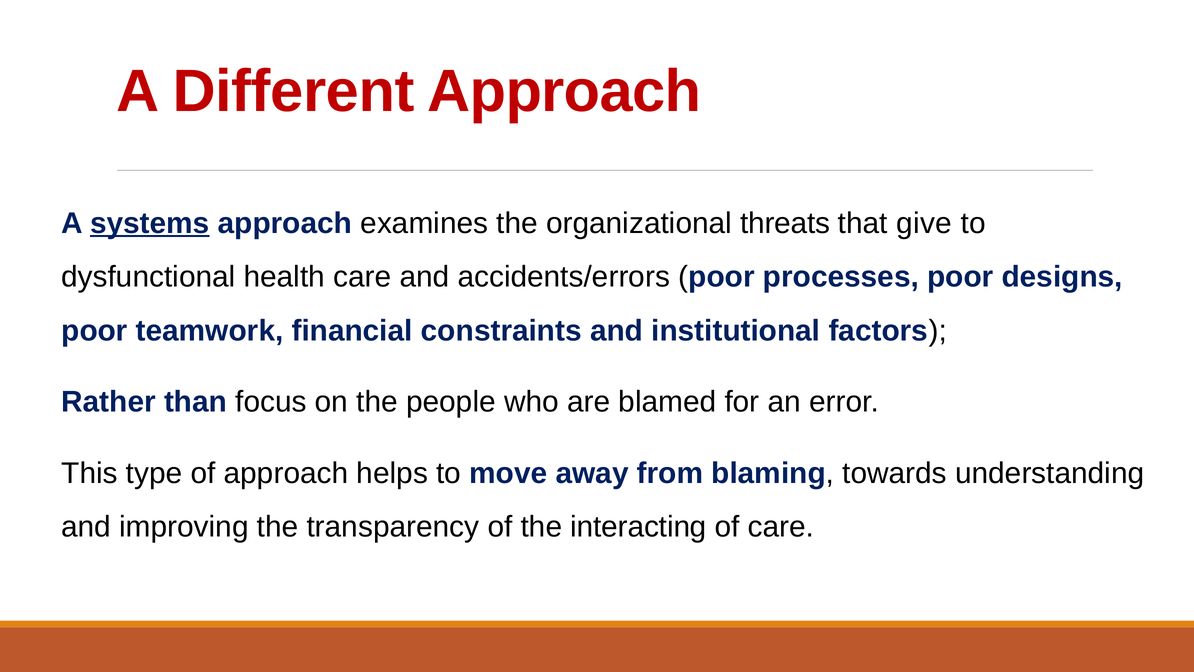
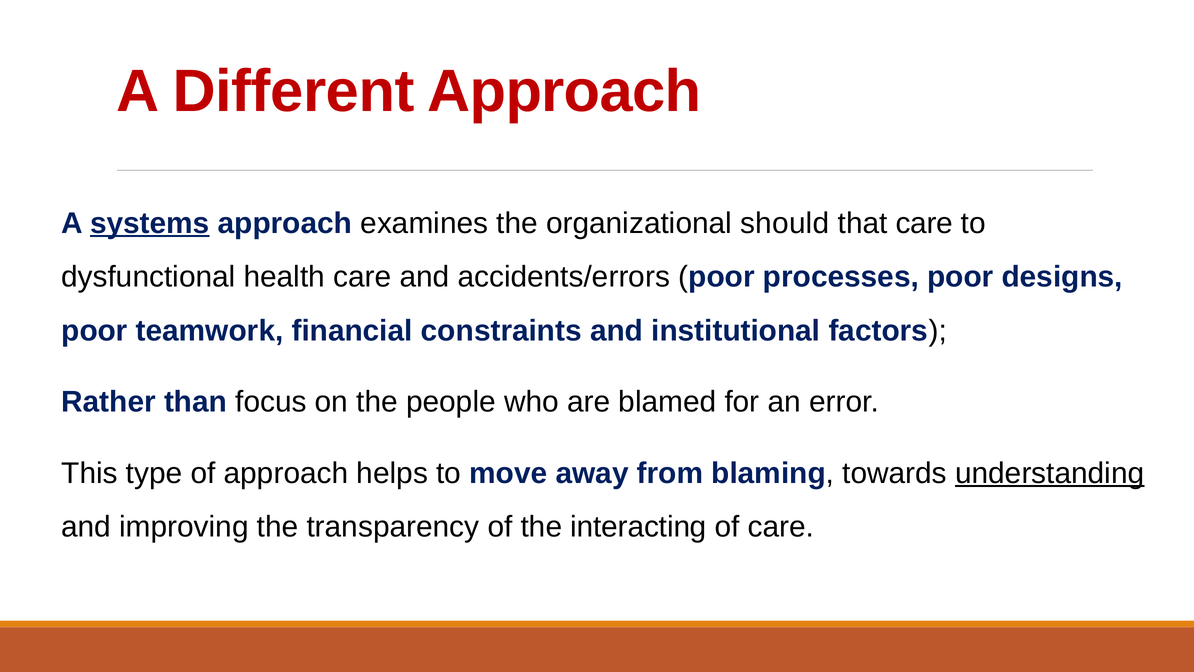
threats: threats -> should
that give: give -> care
understanding underline: none -> present
